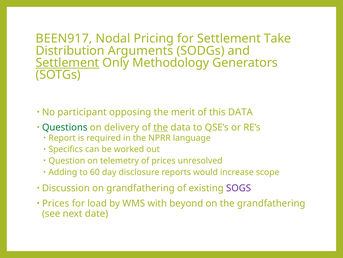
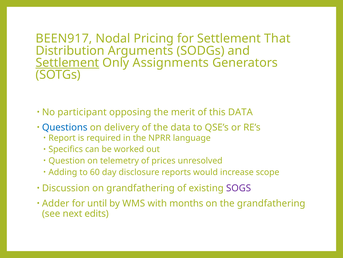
Take: Take -> That
Methodology: Methodology -> Assignments
Questions colour: green -> blue
the at (161, 127) underline: present -> none
Prices at (56, 203): Prices -> Adder
load: load -> until
beyond: beyond -> months
date: date -> edits
